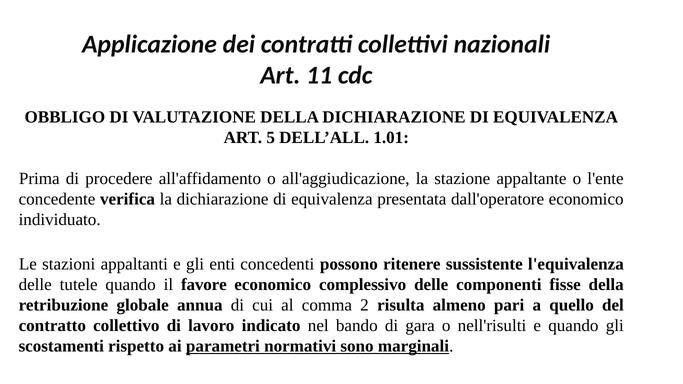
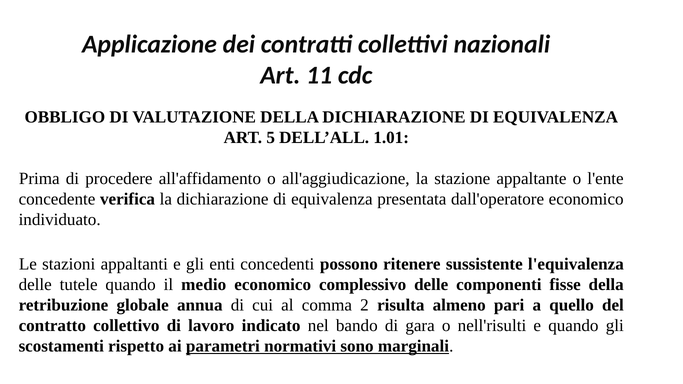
favore: favore -> medio
